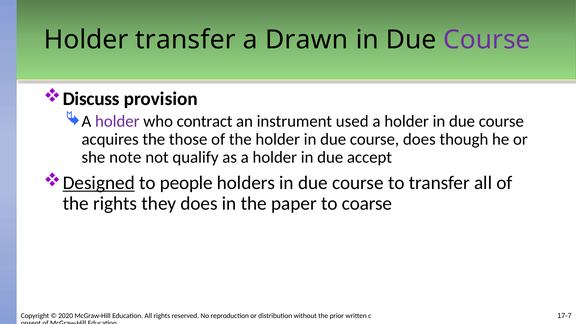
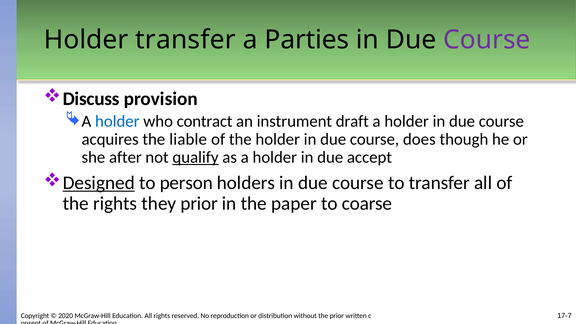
Drawn: Drawn -> Parties
holder at (117, 121) colour: purple -> blue
used: used -> draft
those: those -> liable
note: note -> after
qualify underline: none -> present
people: people -> person
they does: does -> prior
